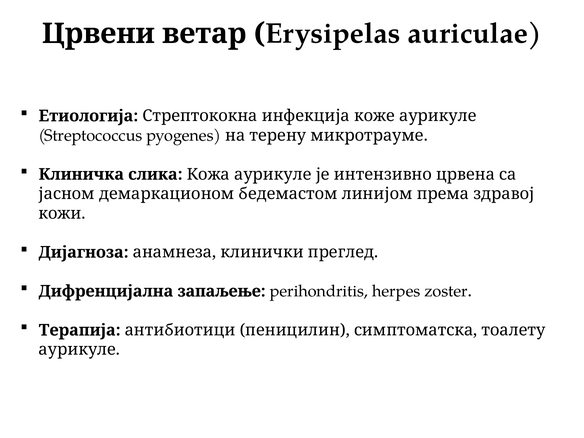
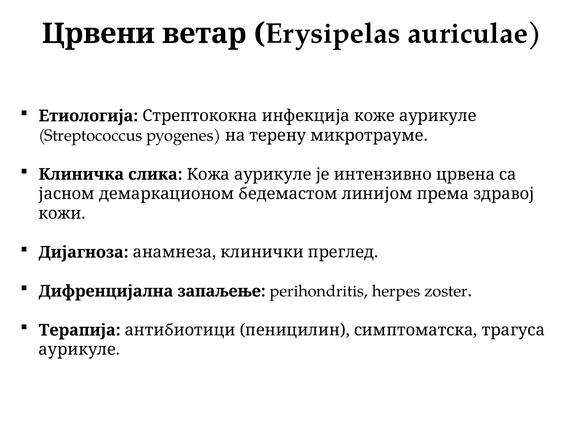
тоалету: тоалету -> трагуса
